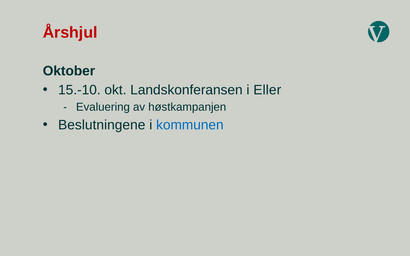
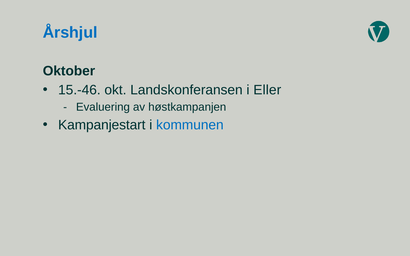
Årshjul colour: red -> blue
15.-10: 15.-10 -> 15.-46
Beslutningene: Beslutningene -> Kampanjestart
